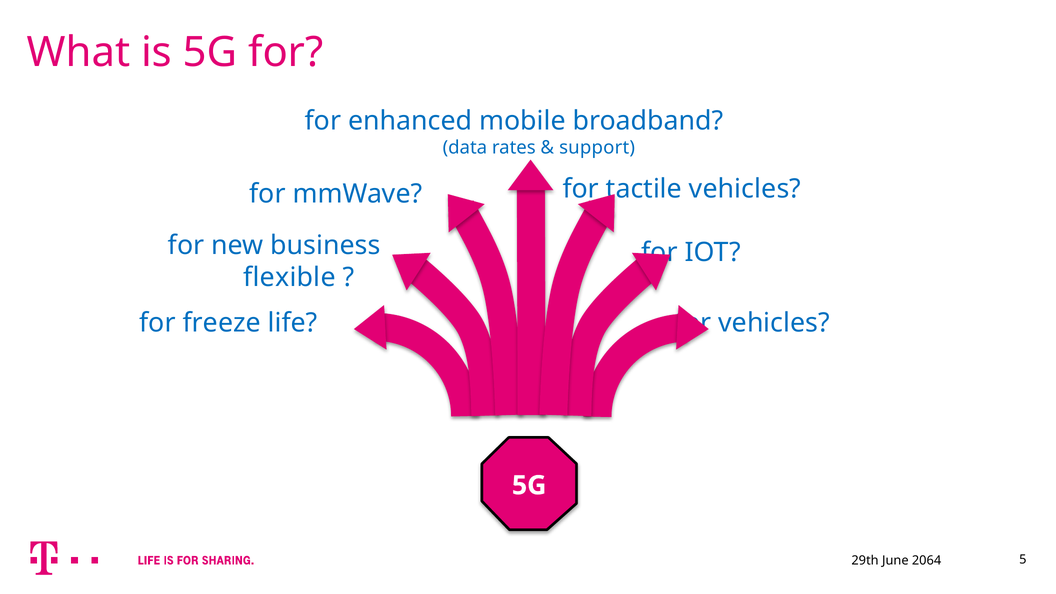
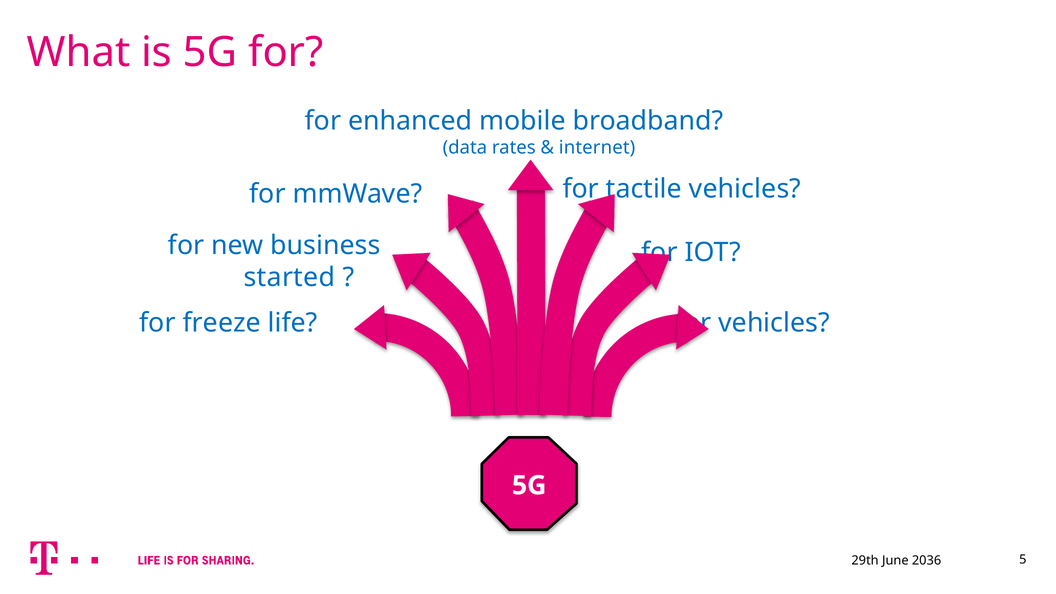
support: support -> internet
flexible: flexible -> started
2064: 2064 -> 2036
